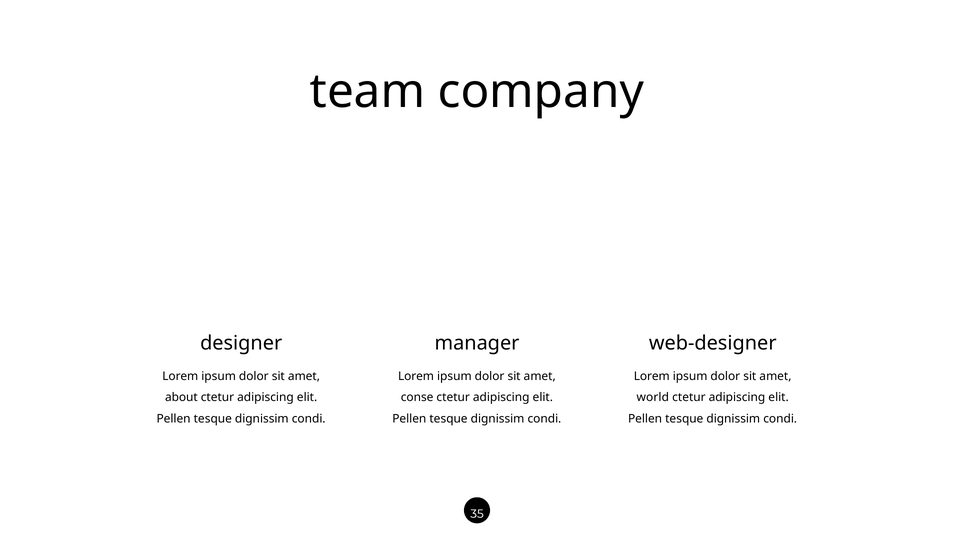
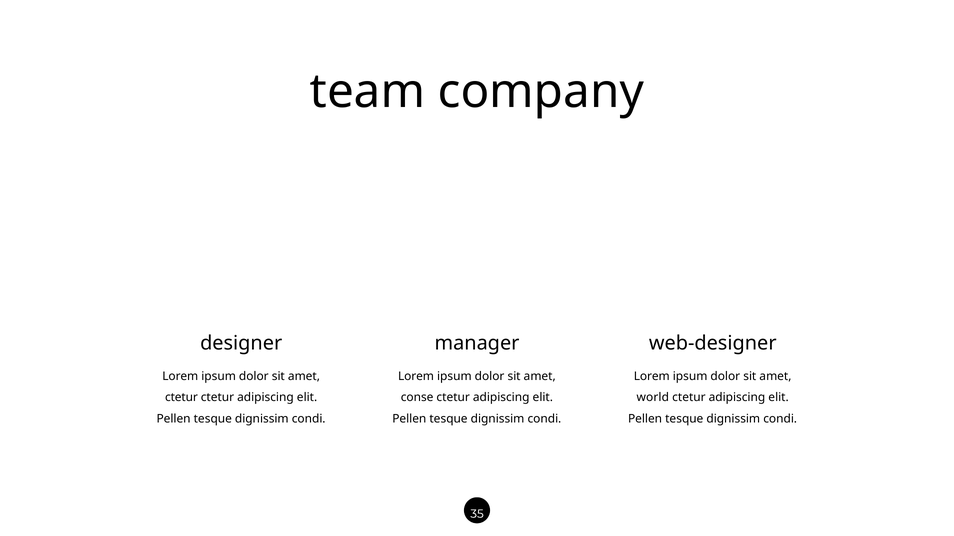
about at (181, 398): about -> ctetur
